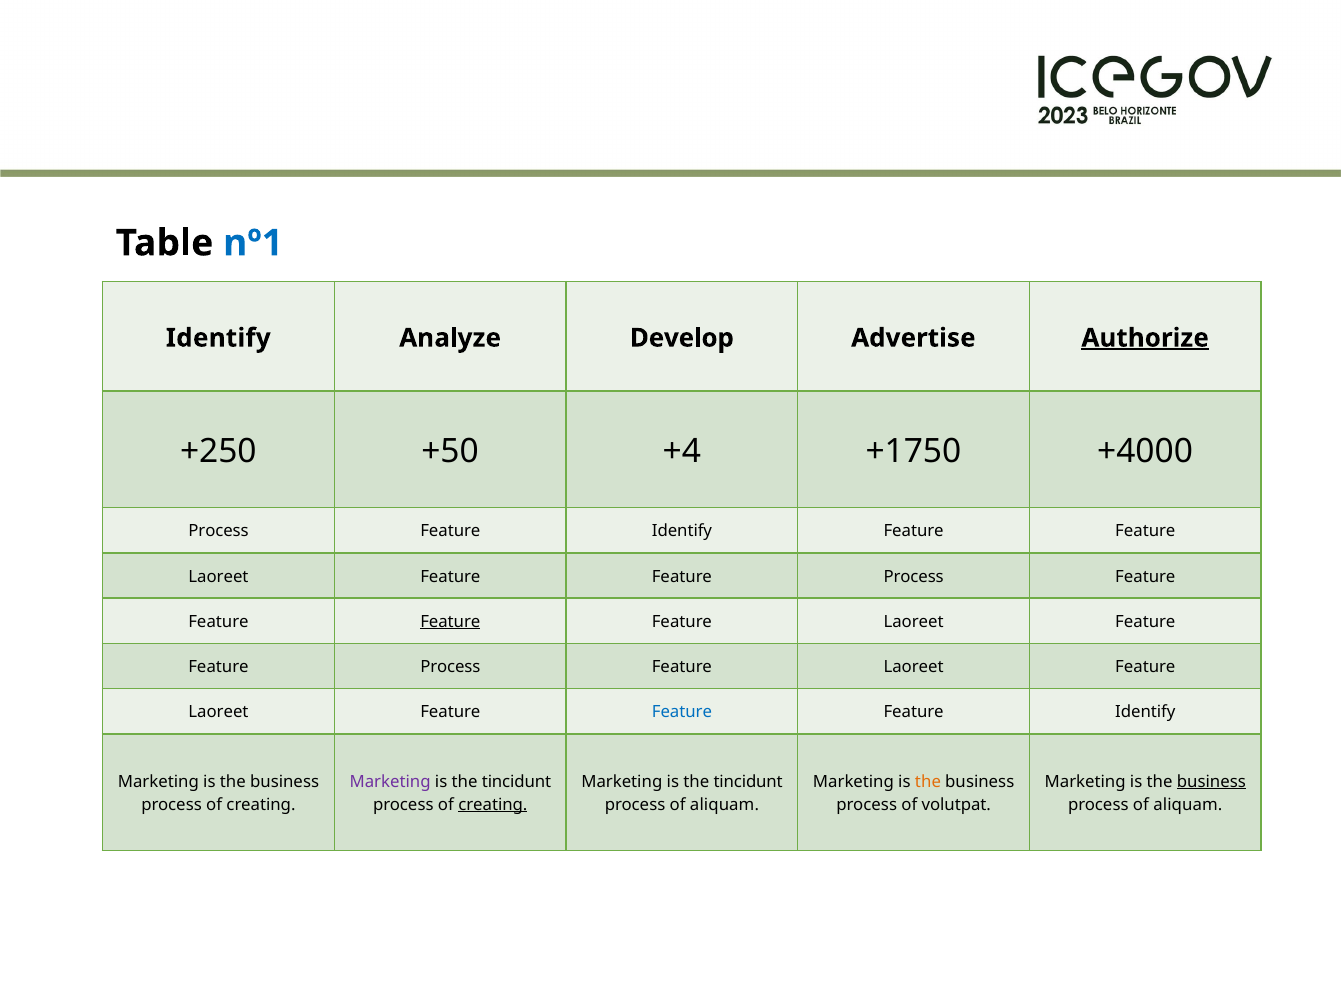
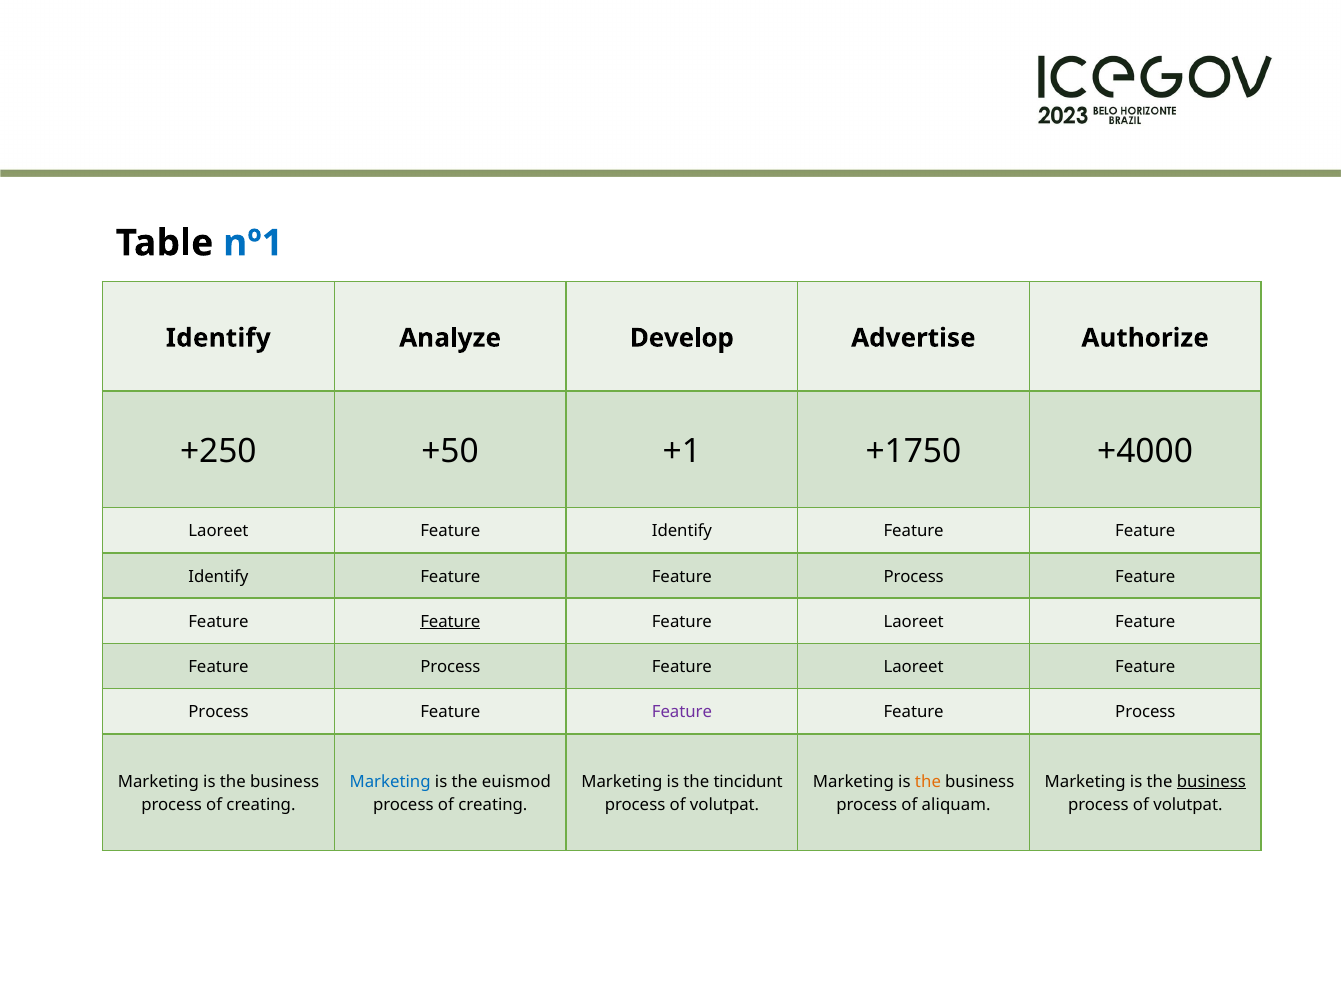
Authorize underline: present -> none
+4: +4 -> +1
Process at (219, 531): Process -> Laoreet
Laoreet at (218, 576): Laoreet -> Identify
Laoreet at (218, 712): Laoreet -> Process
Feature at (682, 712) colour: blue -> purple
Identify at (1145, 712): Identify -> Process
Marketing at (390, 781) colour: purple -> blue
tincidunt at (516, 781): tincidunt -> euismod
creating at (493, 804) underline: present -> none
aliquam at (725, 804): aliquam -> volutpat
volutpat: volutpat -> aliquam
aliquam at (1188, 804): aliquam -> volutpat
